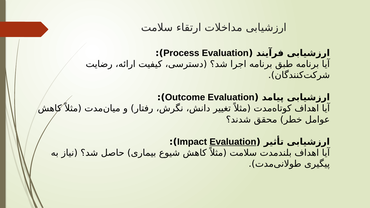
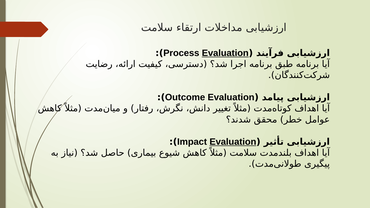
Evaluation at (225, 53) underline: none -> present
